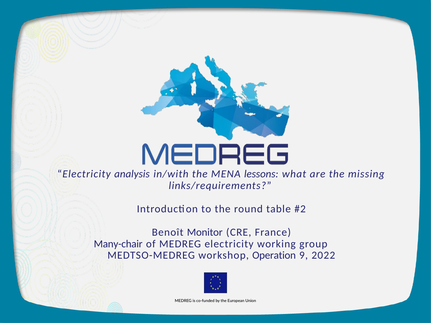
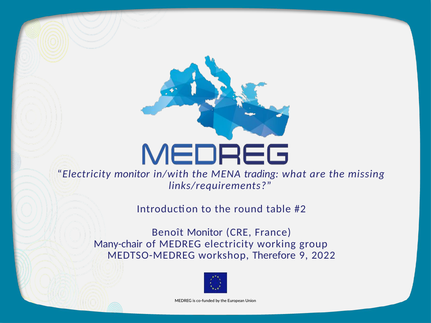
Electricity analysis: analysis -> monitor
lessons: lessons -> trading
Operation: Operation -> Therefore
